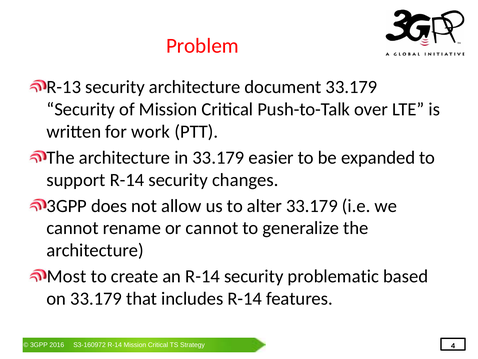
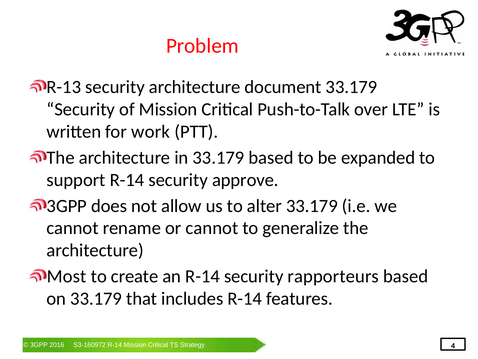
33.179 easier: easier -> based
changes: changes -> approve
problematic: problematic -> rapporteurs
